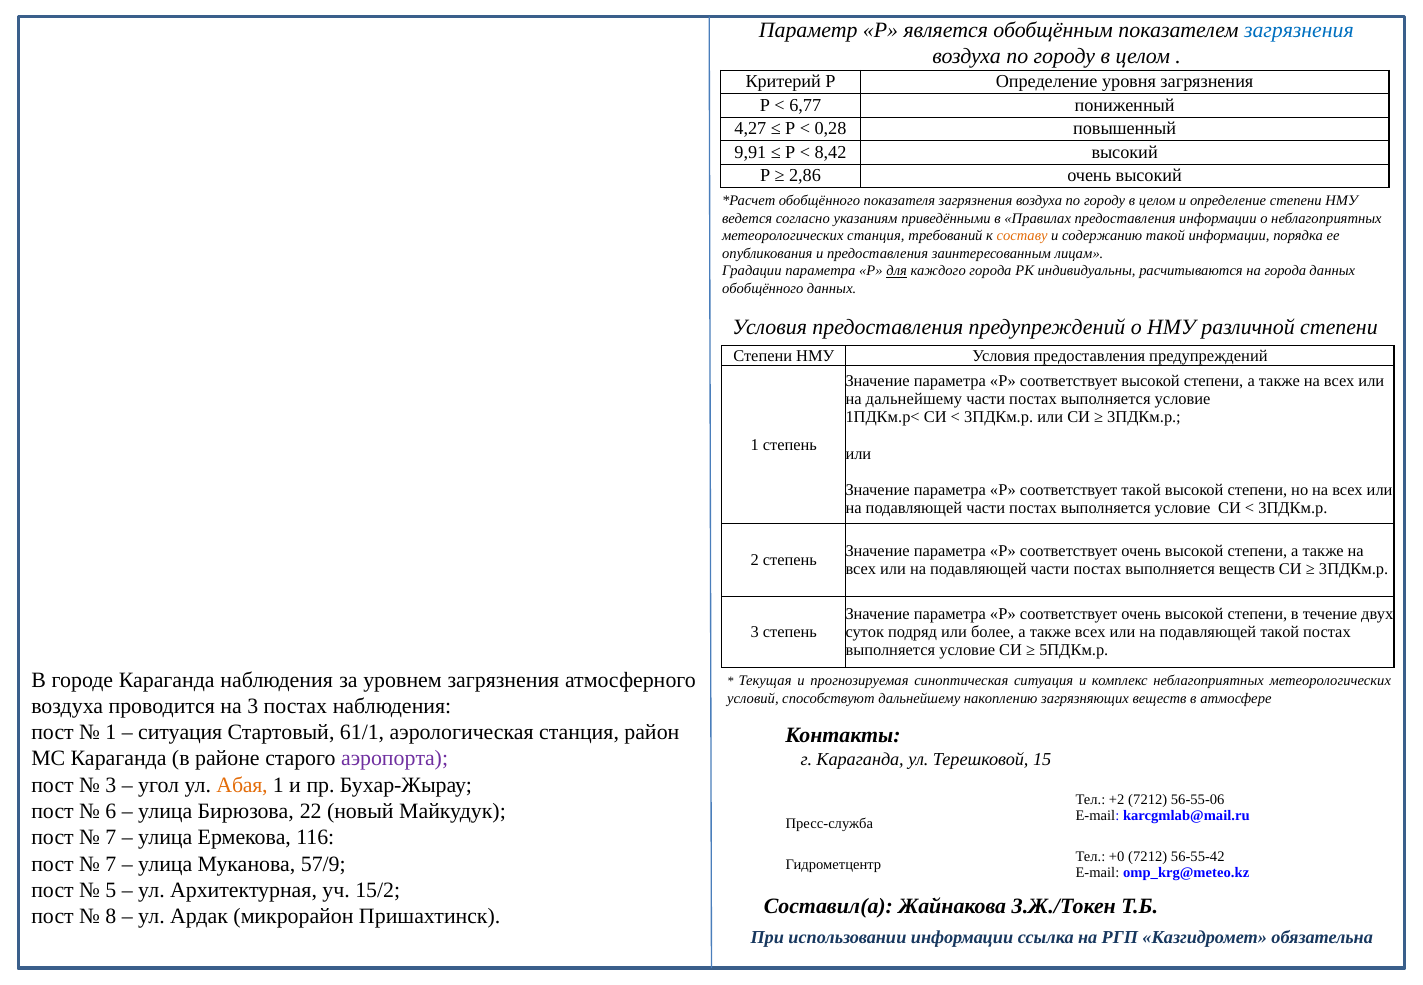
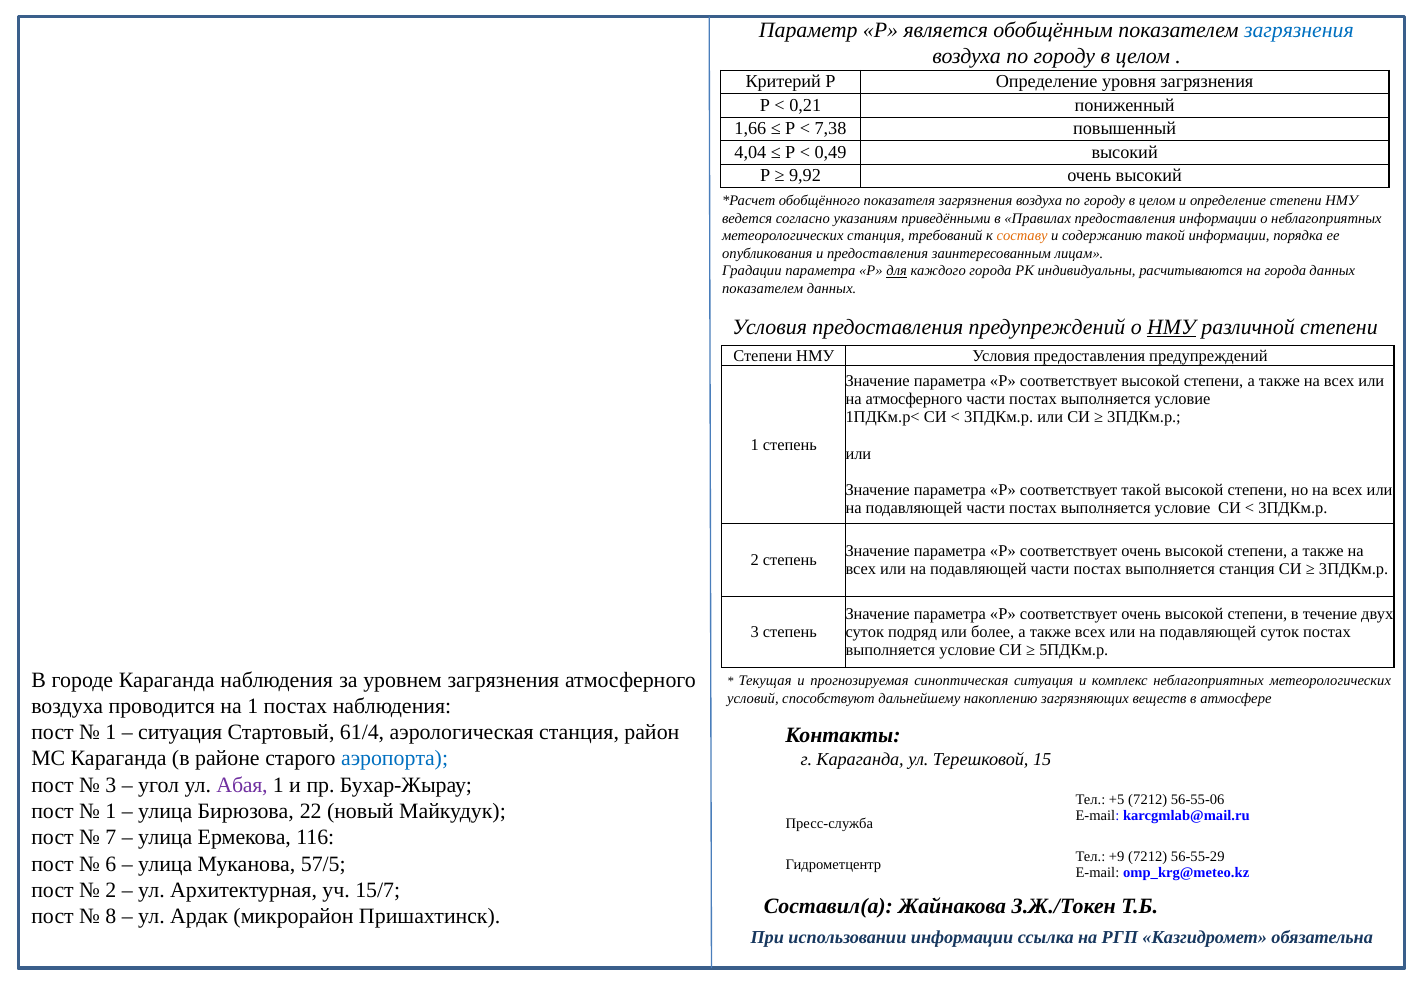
6,77: 6,77 -> 0,21
4,27: 4,27 -> 1,66
0,28: 0,28 -> 7,38
9,91: 9,91 -> 4,04
8,42: 8,42 -> 0,49
2,86: 2,86 -> 9,92
обобщённого at (763, 289): обобщённого -> показателем
НМУ at (1172, 327) underline: none -> present
на дальнейшему: дальнейшему -> атмосферного
выполняется веществ: веществ -> станция
подавляющей такой: такой -> суток
на 3: 3 -> 1
61/1: 61/1 -> 61/4
аэропорта colour: purple -> blue
Абая colour: orange -> purple
+2: +2 -> +5
6 at (111, 811): 6 -> 1
+0: +0 -> +9
56-55-42: 56-55-42 -> 56-55-29
7 at (111, 864): 7 -> 6
57/9: 57/9 -> 57/5
5 at (111, 890): 5 -> 2
15/2: 15/2 -> 15/7
